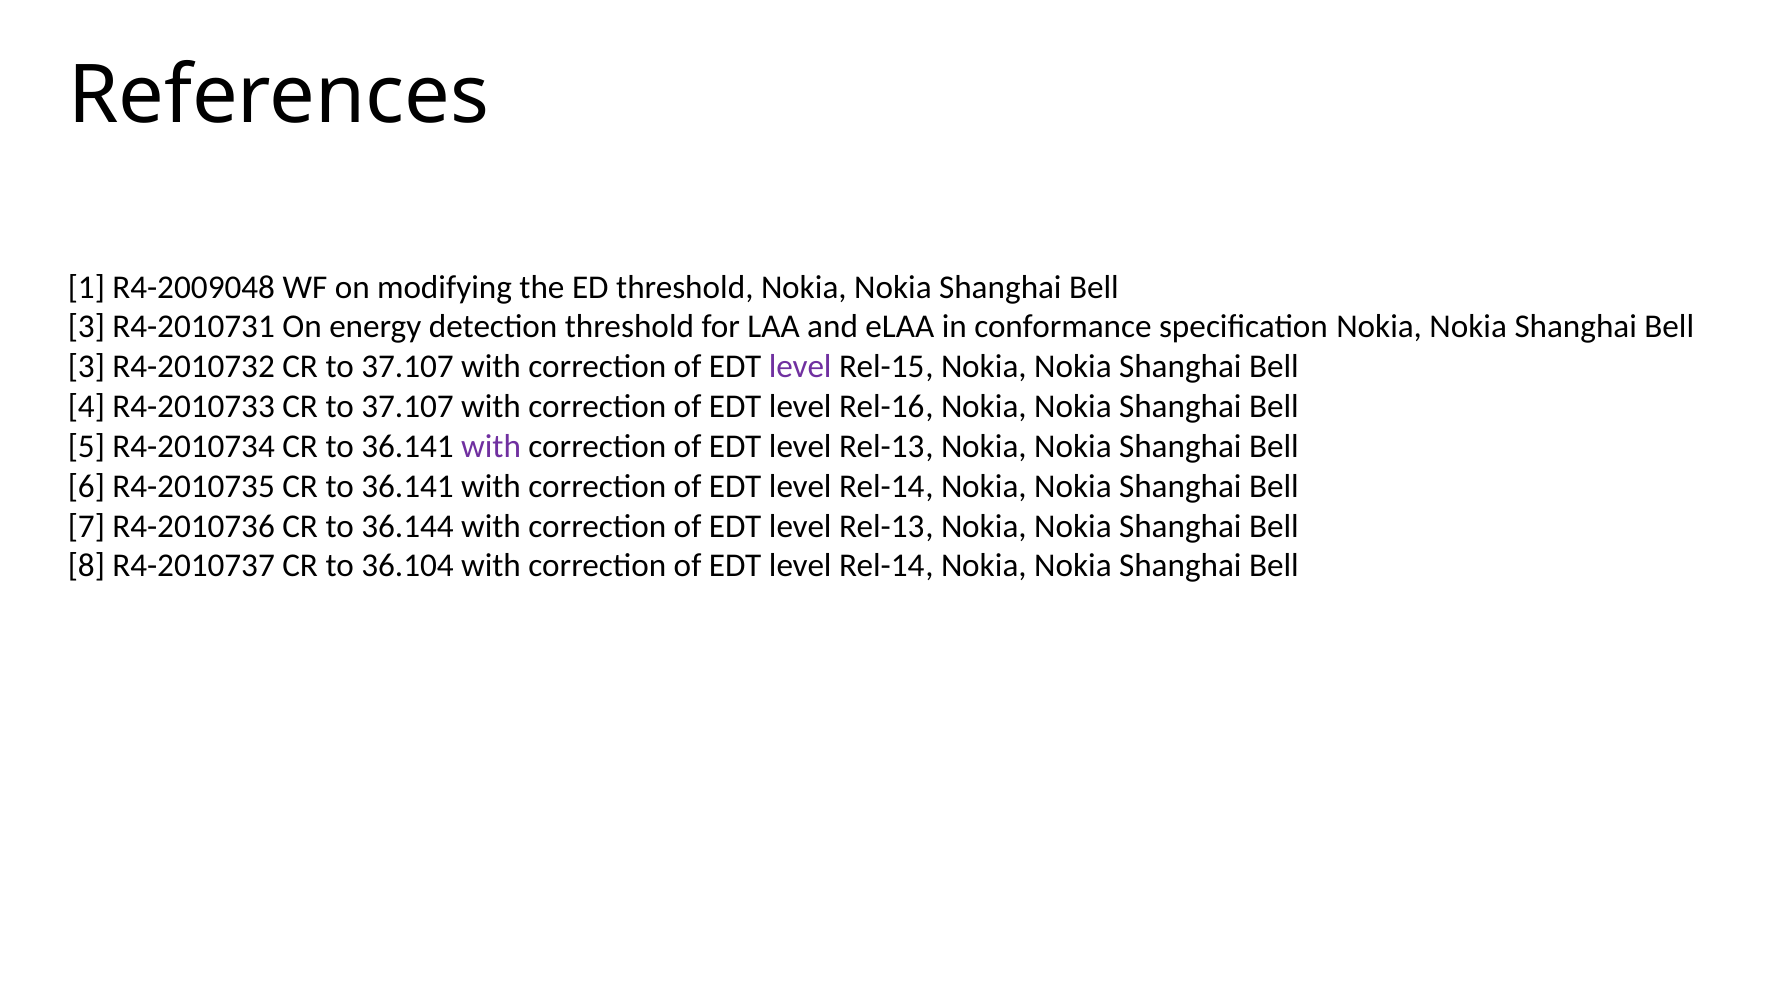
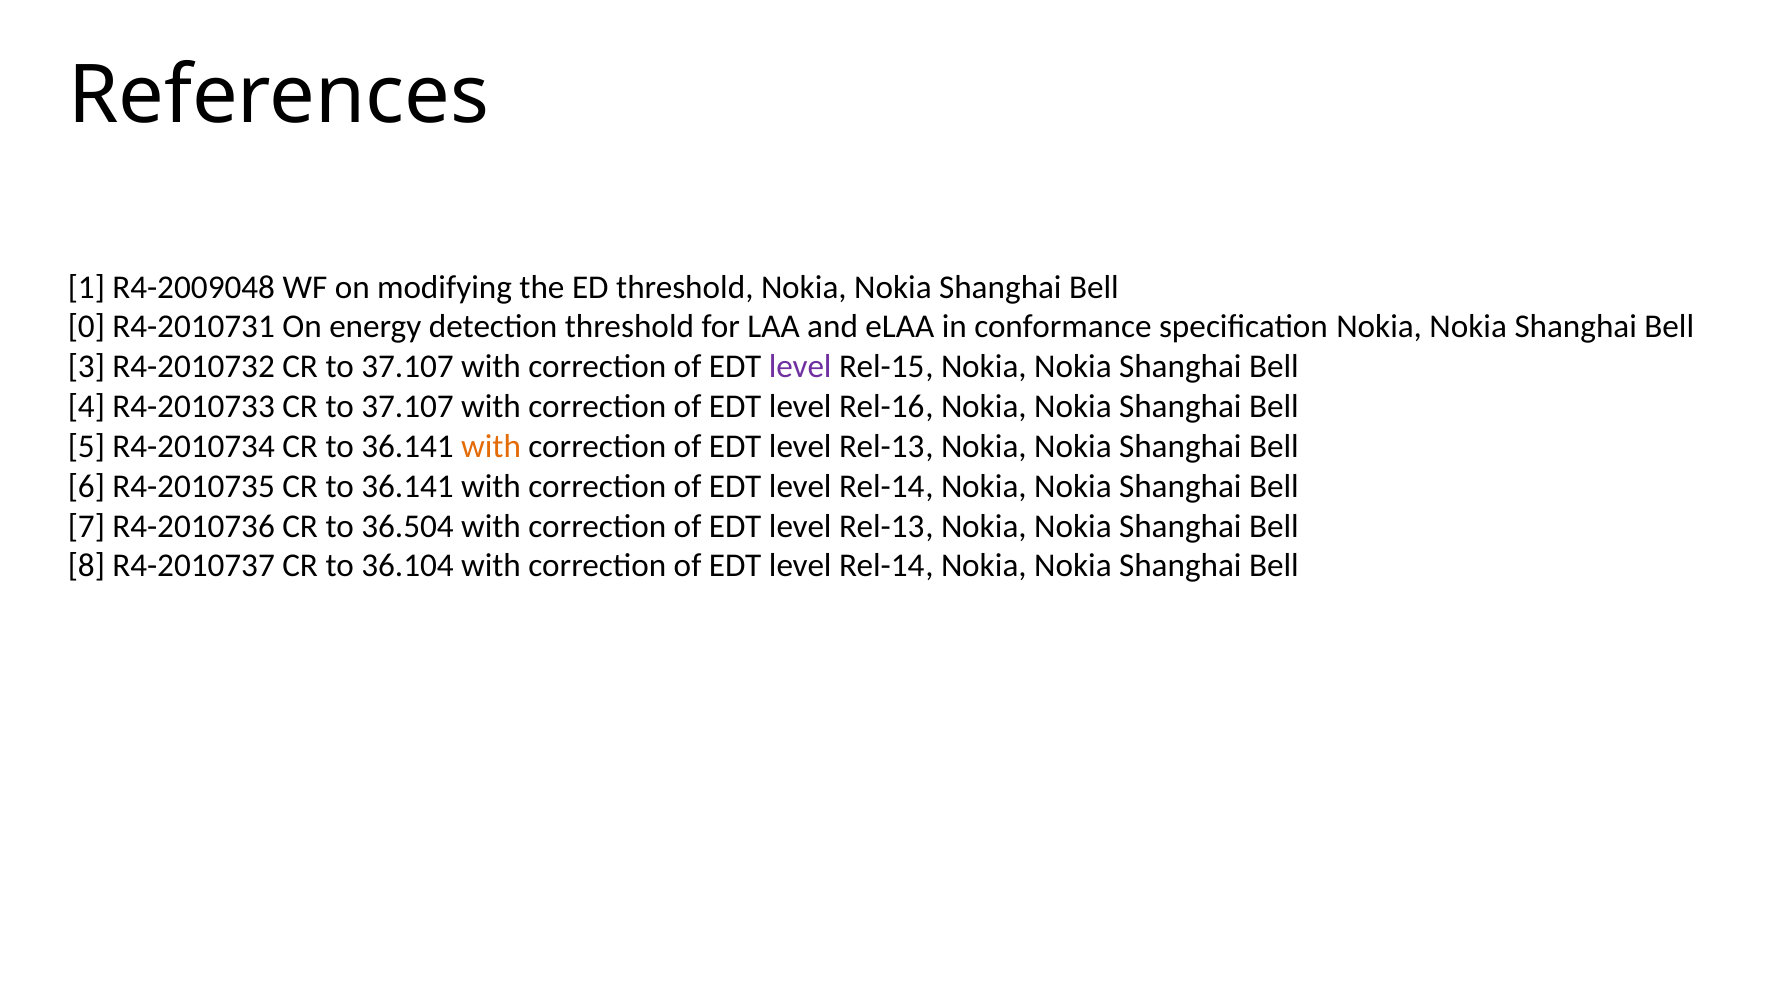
3 at (86, 327): 3 -> 0
with at (491, 446) colour: purple -> orange
36.144: 36.144 -> 36.504
